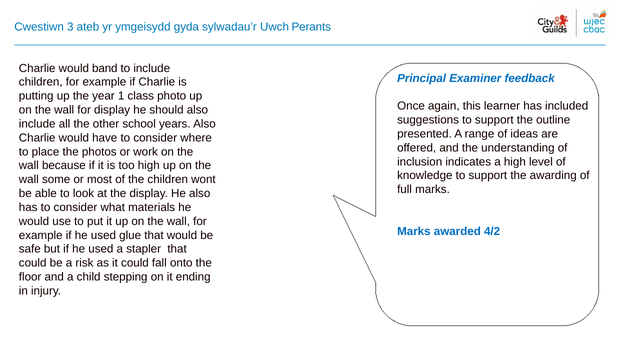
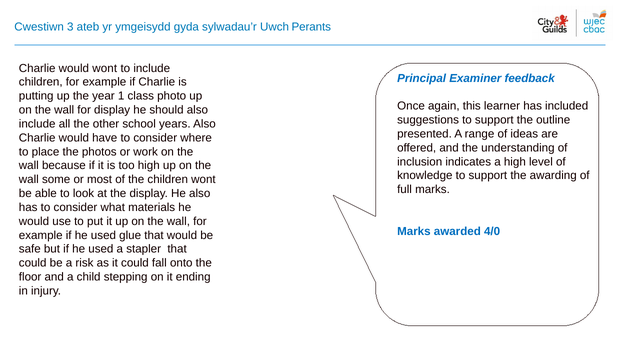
would band: band -> wont
4/2: 4/2 -> 4/0
